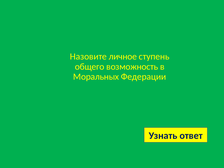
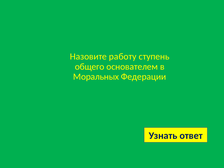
личное: личное -> работу
возможность: возможность -> основателем
